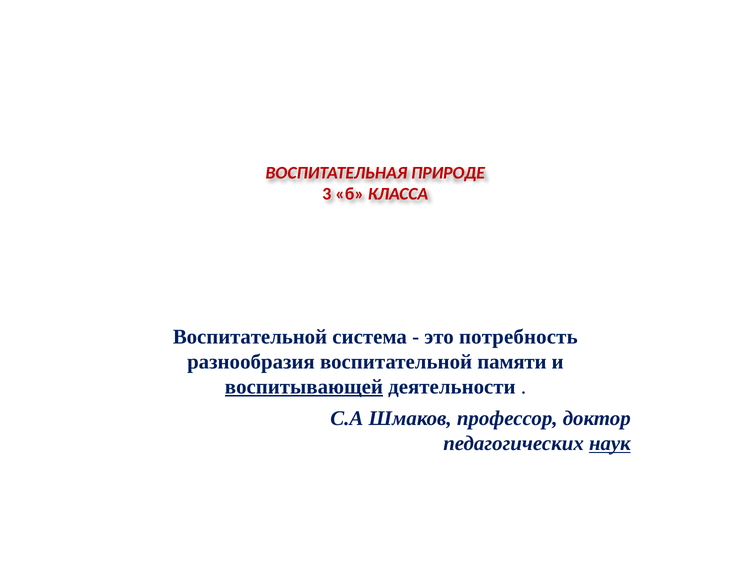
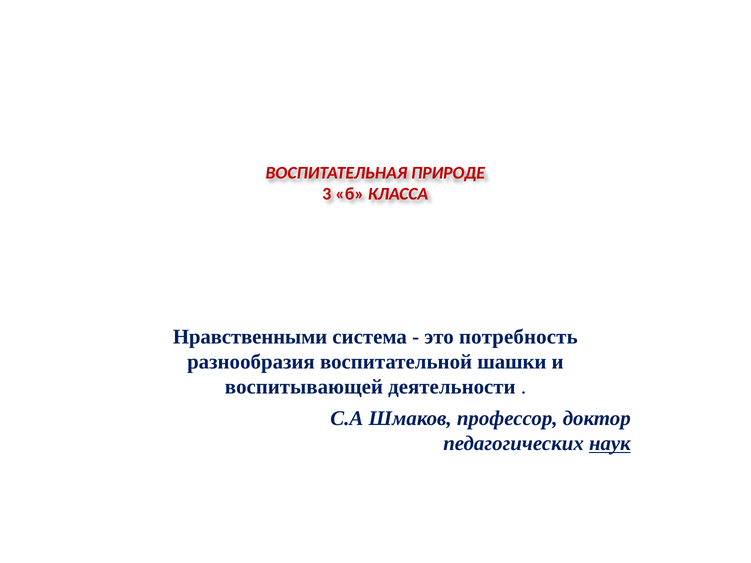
Воспитательной at (250, 337): Воспитательной -> Нравственными
памяти: памяти -> шашки
воспитывающей underline: present -> none
